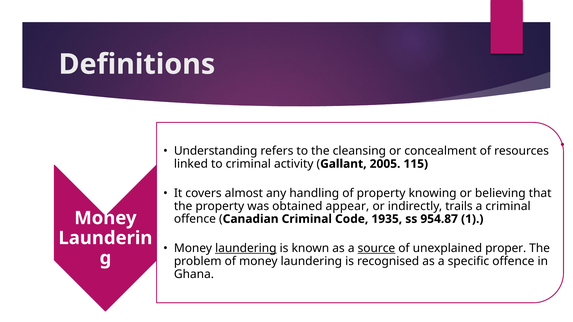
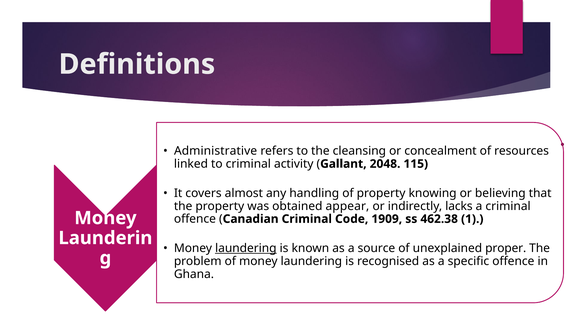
Understanding: Understanding -> Administrative
2005: 2005 -> 2048
trails: trails -> lacks
1935: 1935 -> 1909
954.87: 954.87 -> 462.38
source underline: present -> none
